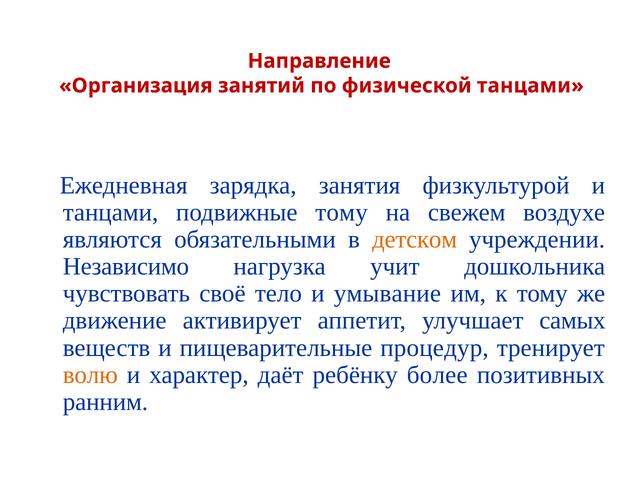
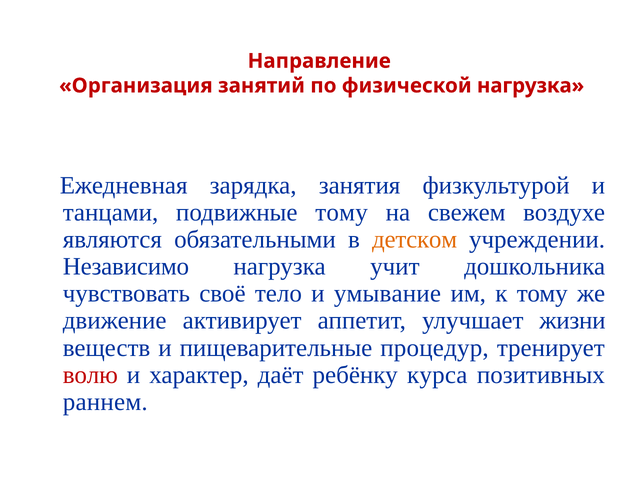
физической танцами: танцами -> нагрузка
самых: самых -> жизни
волю colour: orange -> red
более: более -> курса
ранним: ранним -> раннем
